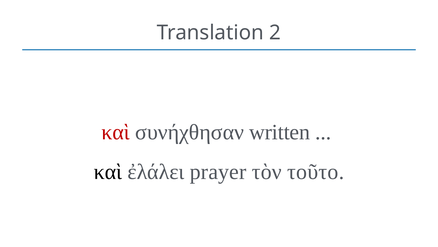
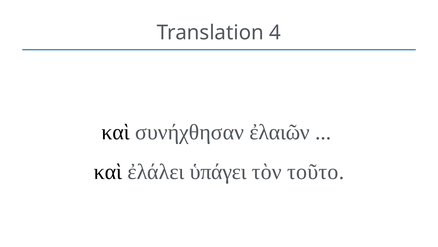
2: 2 -> 4
καὶ at (116, 132) colour: red -> black
written: written -> ἐλαιῶν
prayer: prayer -> ὑπάγει
